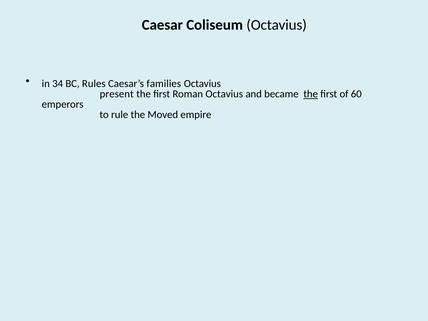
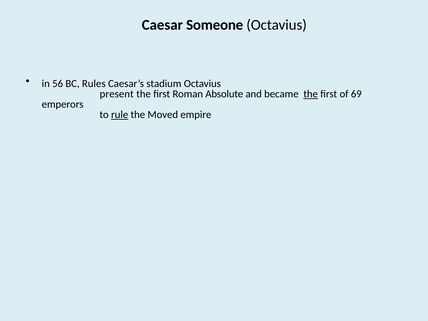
Coliseum: Coliseum -> Someone
34: 34 -> 56
families: families -> stadium
Roman Octavius: Octavius -> Absolute
60: 60 -> 69
rule underline: none -> present
